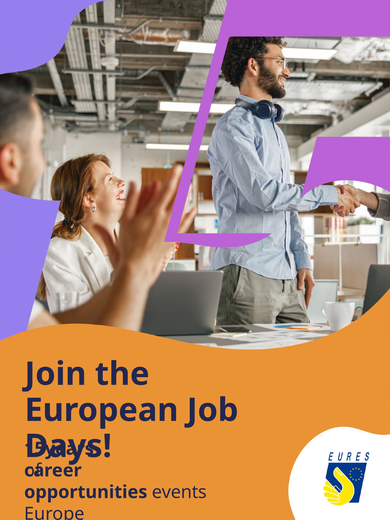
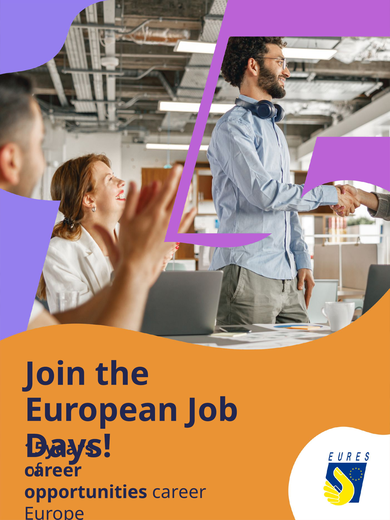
opportunities events: events -> career
